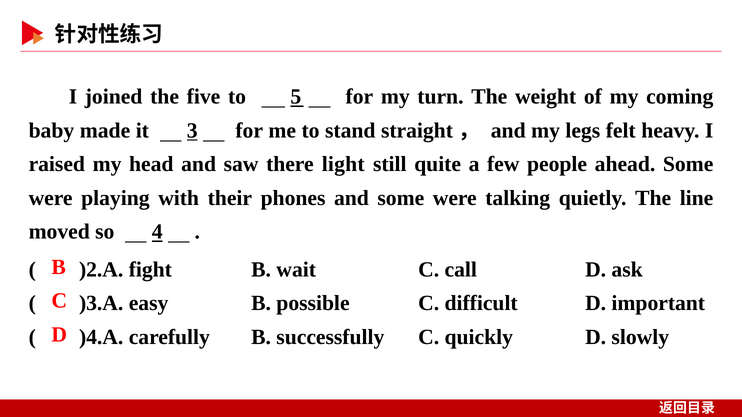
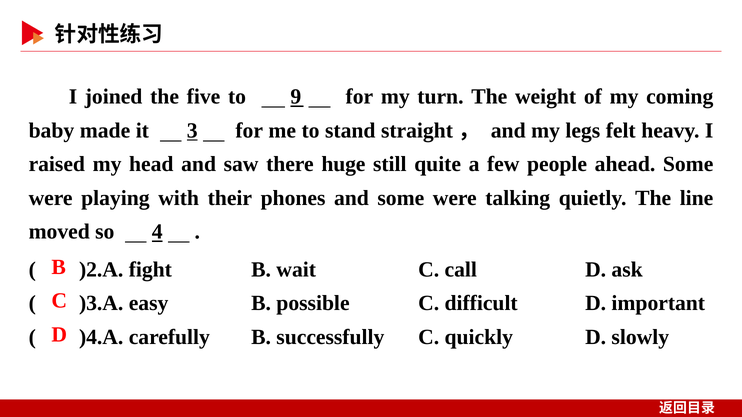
5: 5 -> 9
light: light -> huge
